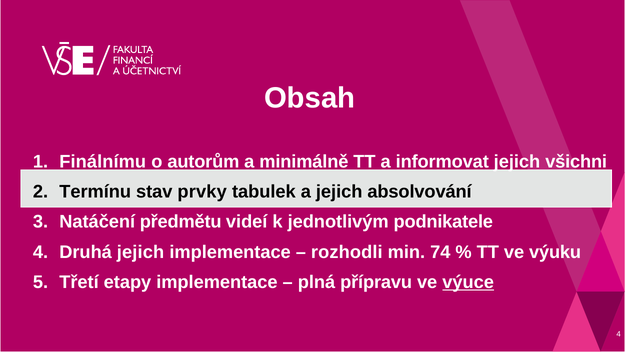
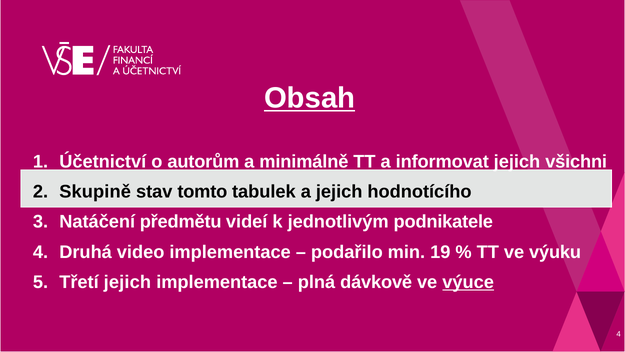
Obsah underline: none -> present
Finálnímu: Finálnímu -> Účetnictví
Termínu: Termínu -> Skupině
prvky: prvky -> tomto
absolvování: absolvování -> hodnotícího
Druhá jejich: jejich -> video
rozhodli: rozhodli -> podařilo
74: 74 -> 19
Třetí etapy: etapy -> jejich
přípravu: přípravu -> dávkově
